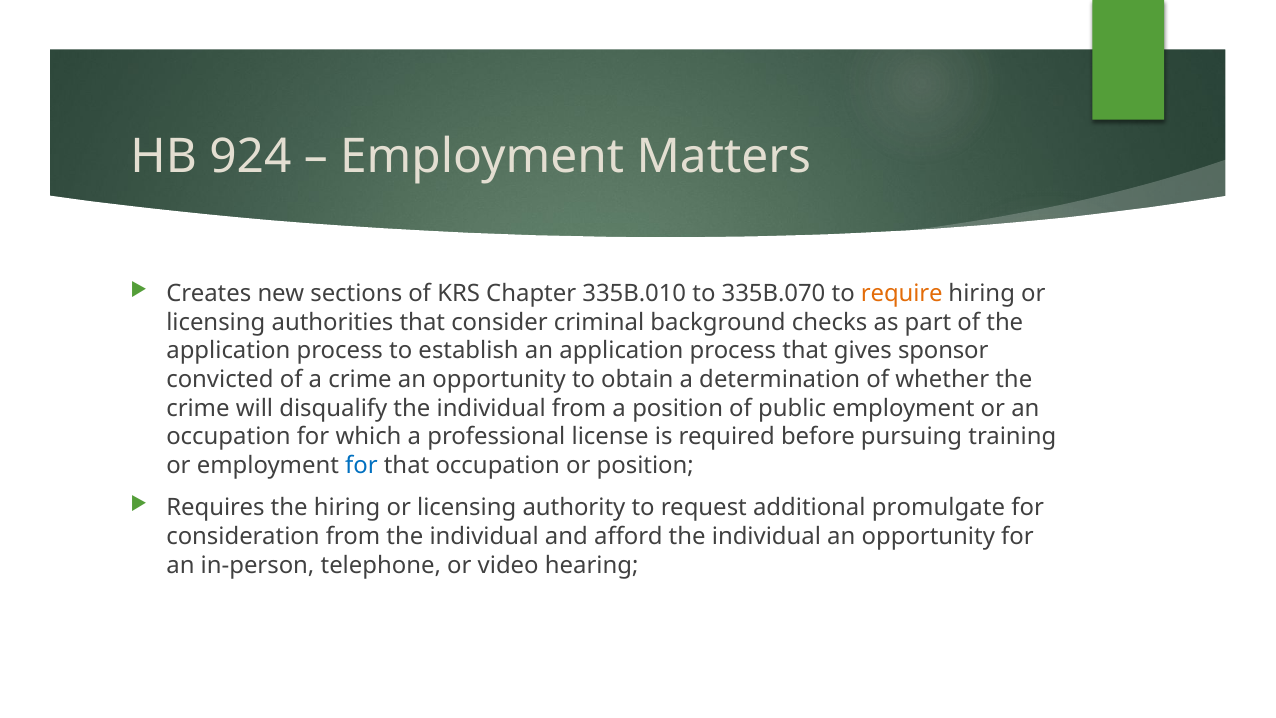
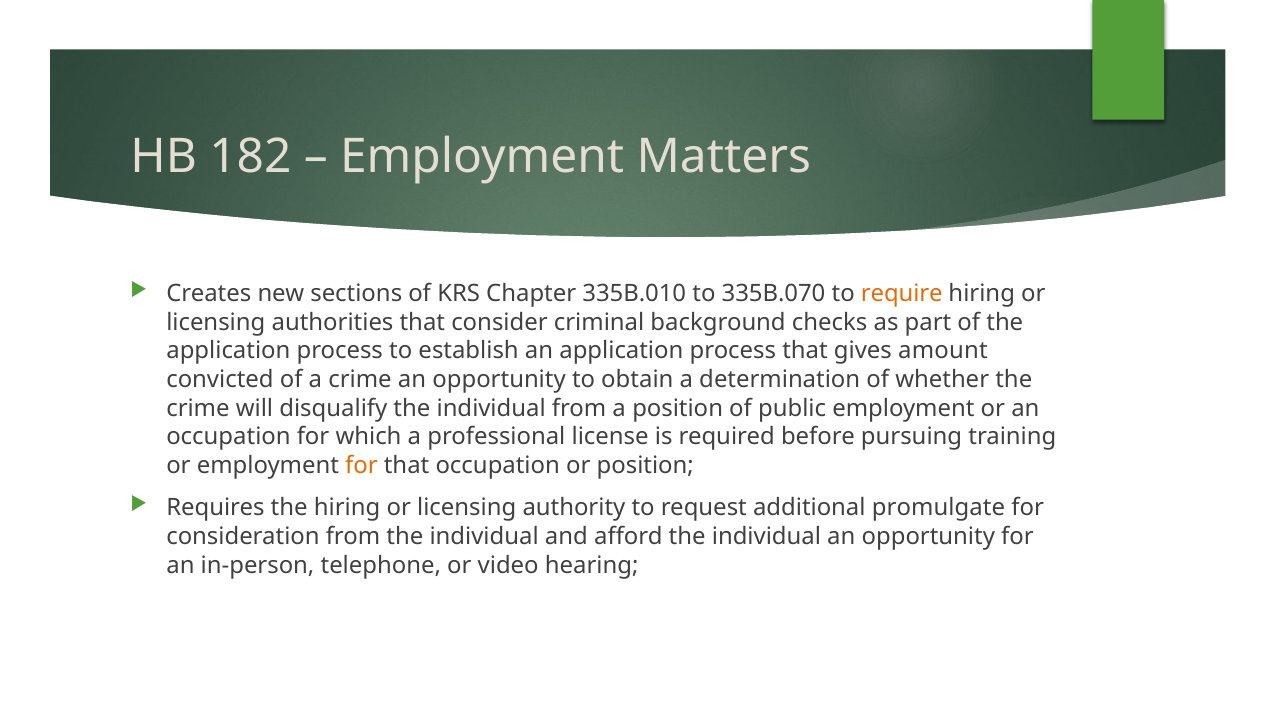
924: 924 -> 182
sponsor: sponsor -> amount
for at (361, 466) colour: blue -> orange
